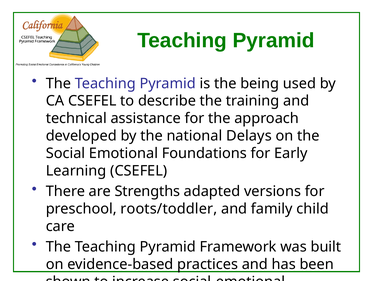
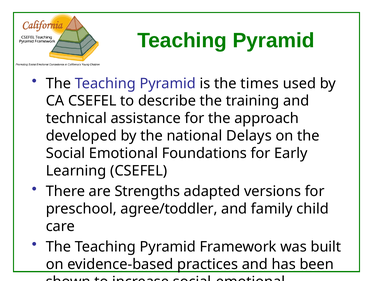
being: being -> times
roots/toddler: roots/toddler -> agree/toddler
